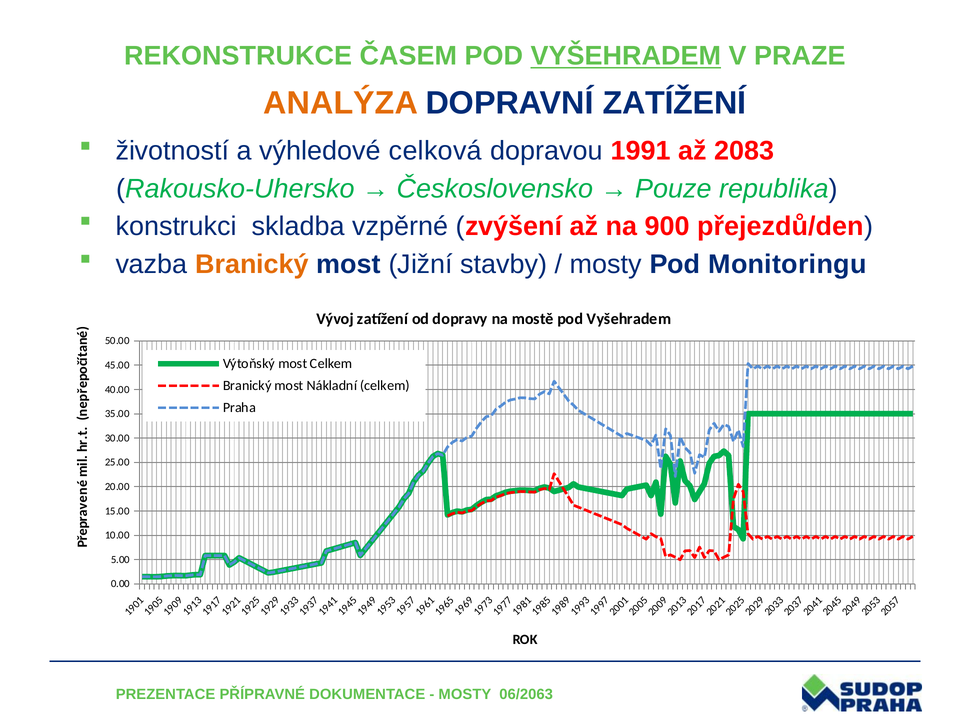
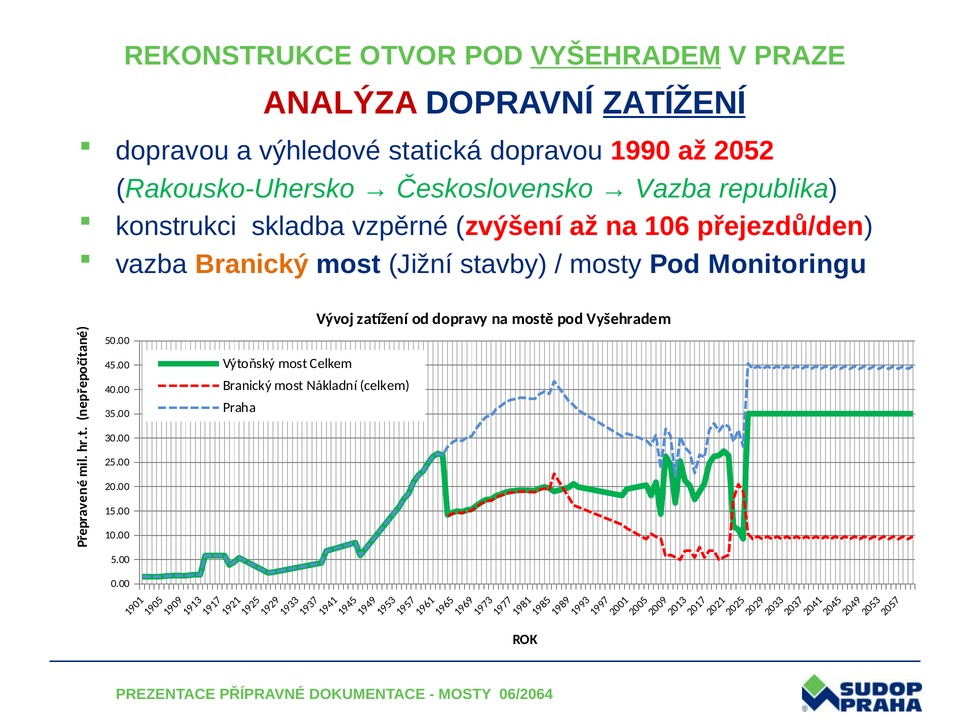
ČASEM: ČASEM -> OTVOR
ANALÝZA colour: orange -> red
ZATÍŽENÍ at (674, 103) underline: none -> present
životností at (172, 151): životností -> dopravou
celková: celková -> statická
1991: 1991 -> 1990
2083: 2083 -> 2052
Pouze at (673, 189): Pouze -> Vazba
900: 900 -> 106
06/2063: 06/2063 -> 06/2064
